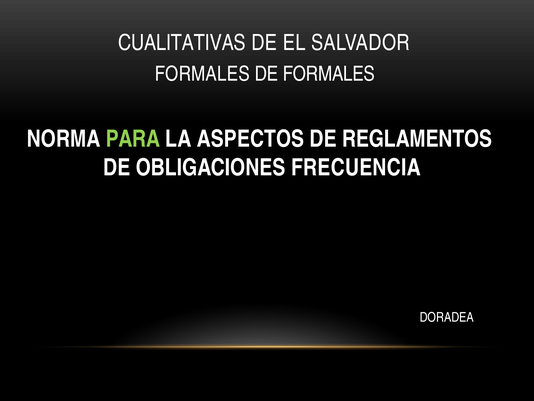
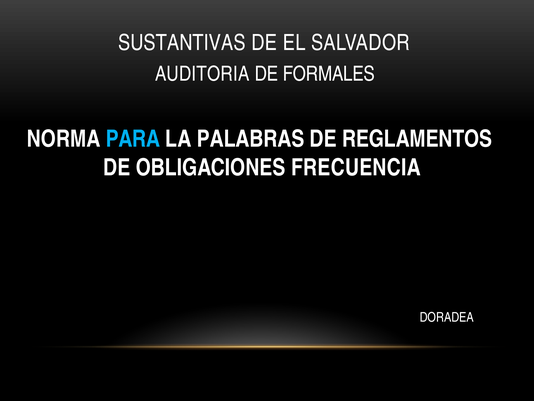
CUALITATIVAS: CUALITATIVAS -> SUSTANTIVAS
FORMALES at (202, 74): FORMALES -> AUDITORIA
PARA colour: light green -> light blue
ASPECTOS: ASPECTOS -> PALABRAS
